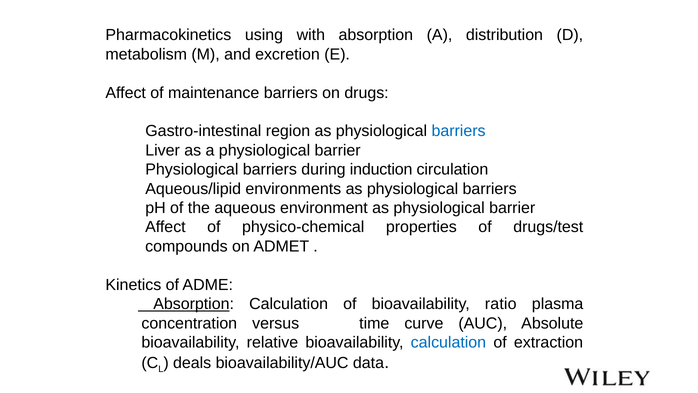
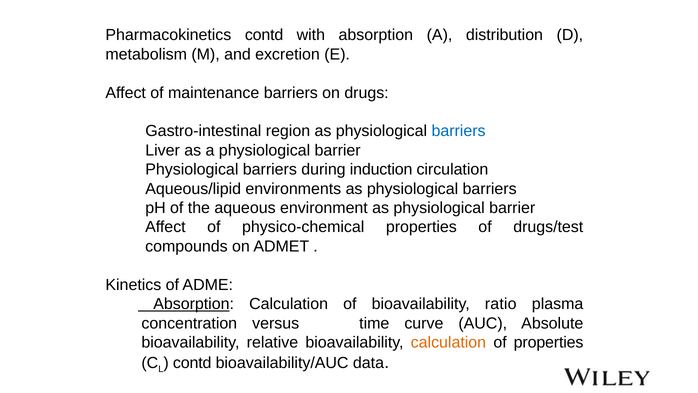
Pharmacokinetics using: using -> contd
calculation at (448, 342) colour: blue -> orange
of extraction: extraction -> properties
deals at (192, 363): deals -> contd
